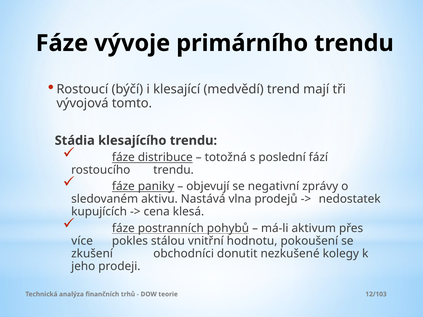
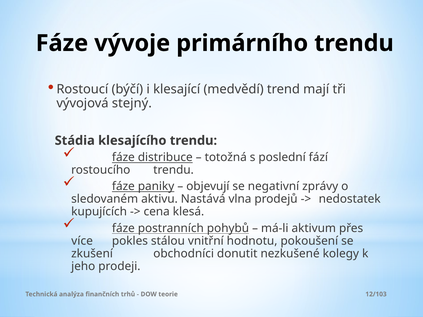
tomto: tomto -> stejný
